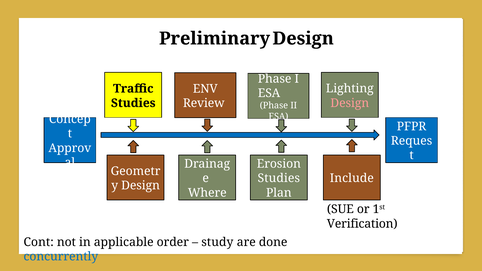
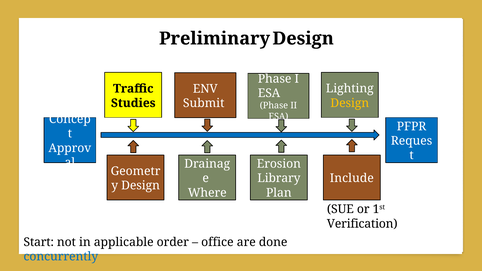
Design at (350, 103) colour: pink -> yellow
Review: Review -> Submit
Studies at (279, 178): Studies -> Library
Cont: Cont -> Start
study: study -> office
